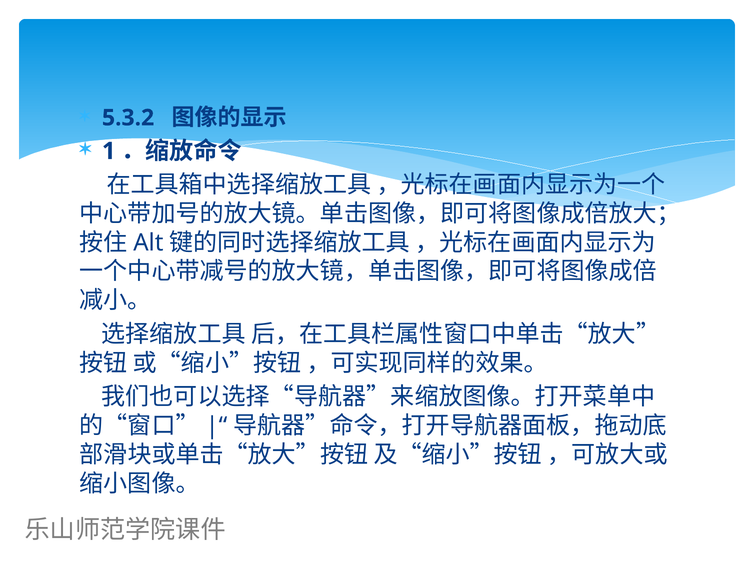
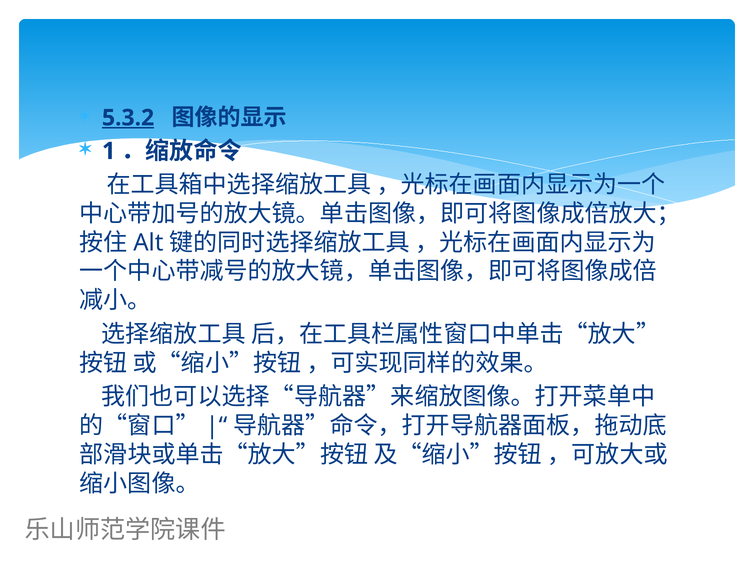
5.3.2 underline: none -> present
